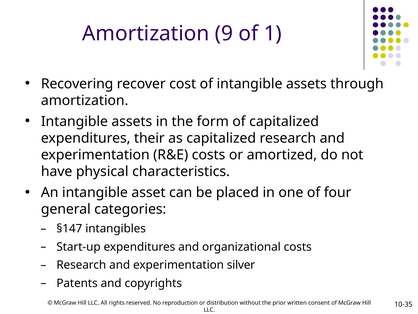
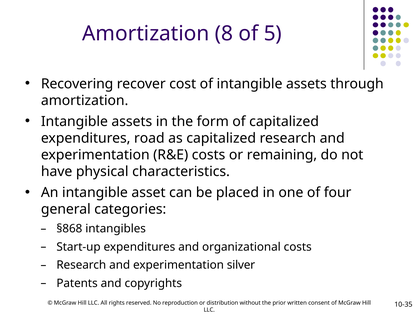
9: 9 -> 8
1: 1 -> 5
their: their -> road
amortized: amortized -> remaining
§147: §147 -> §868
